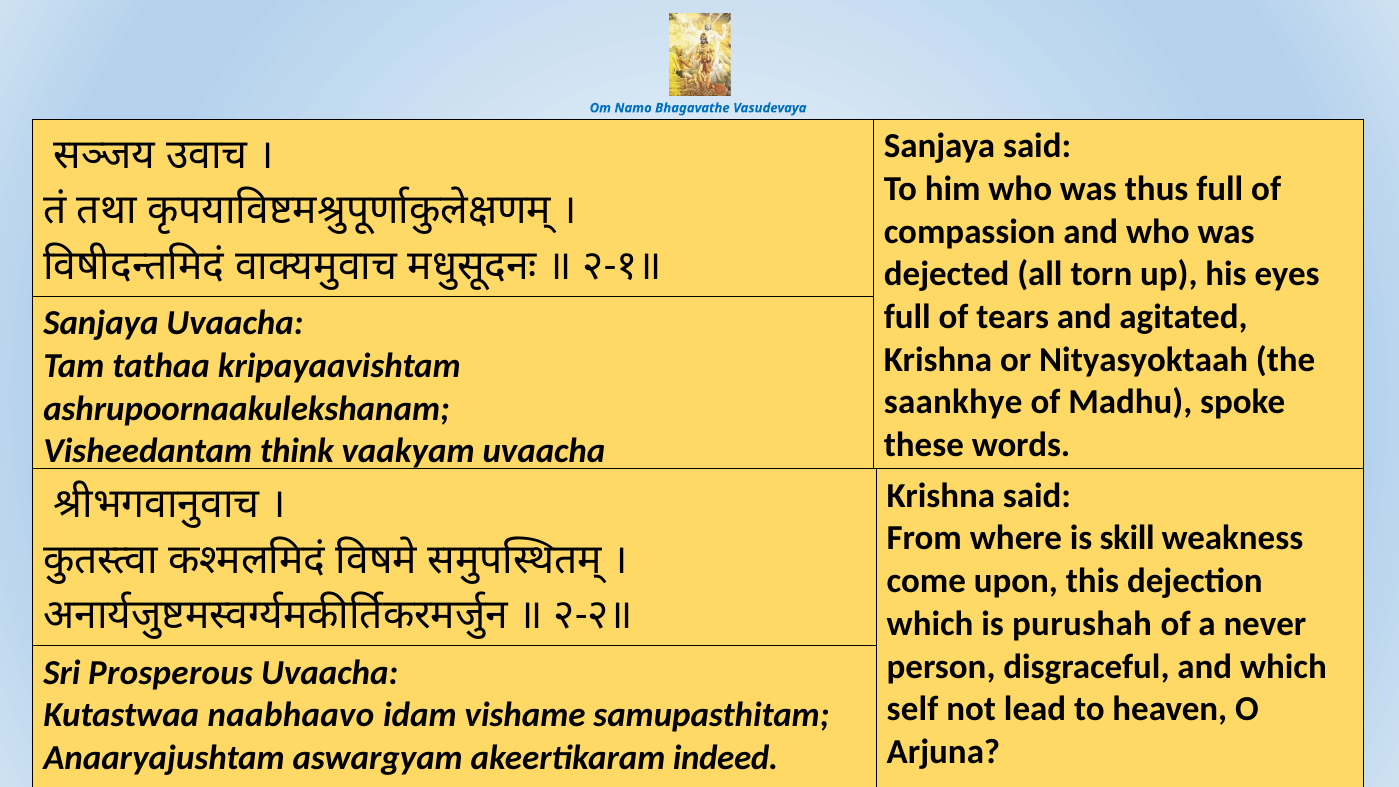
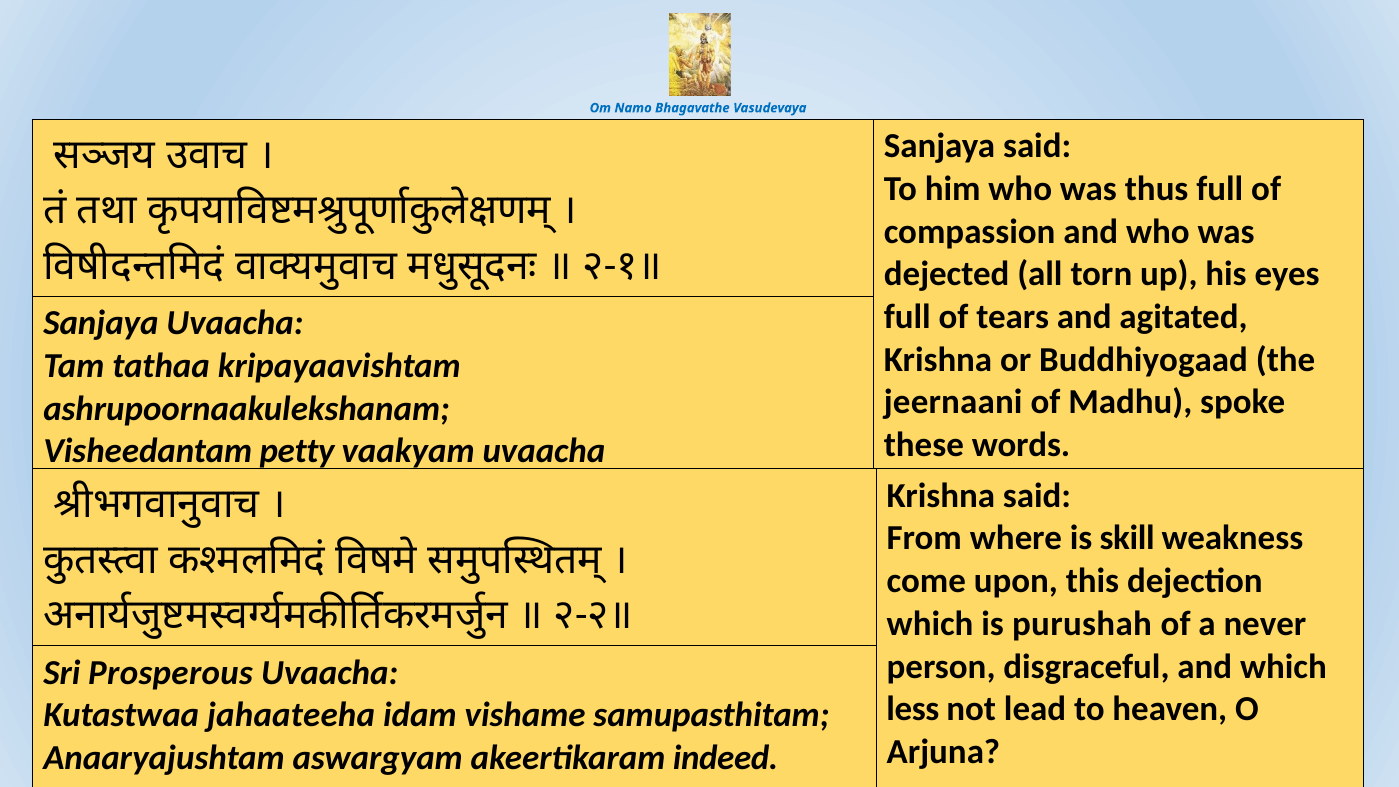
Nityasyoktaah: Nityasyoktaah -> Buddhiyogaad
saankhye: saankhye -> jeernaani
think: think -> petty
self: self -> less
naabhaavo: naabhaavo -> jahaateeha
